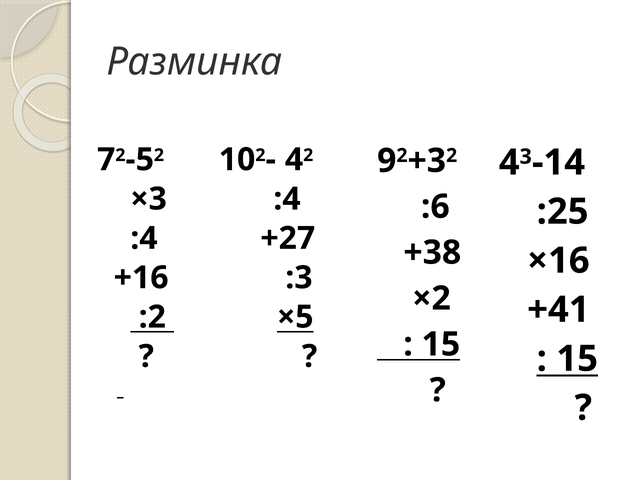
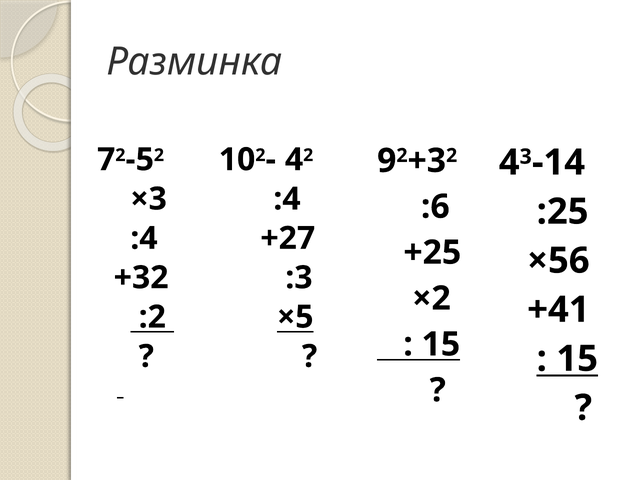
+38: +38 -> +25
×16: ×16 -> ×56
+16: +16 -> +32
